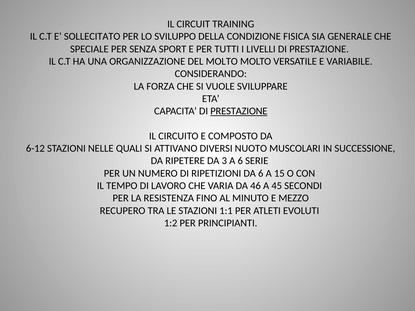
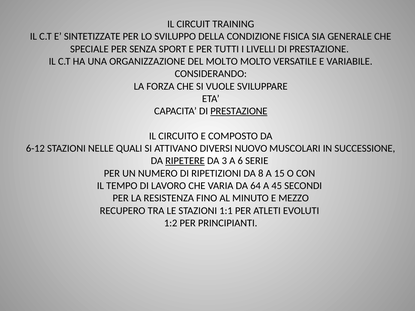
SOLLECITATO: SOLLECITATO -> SINTETIZZATE
NUOTO: NUOTO -> NUOVO
RIPETERE underline: none -> present
DA 6: 6 -> 8
46: 46 -> 64
